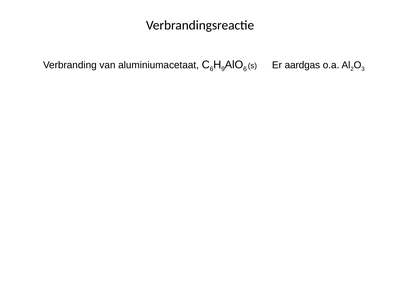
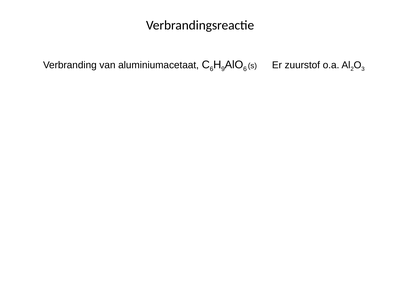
aardgas: aardgas -> zuurstof
